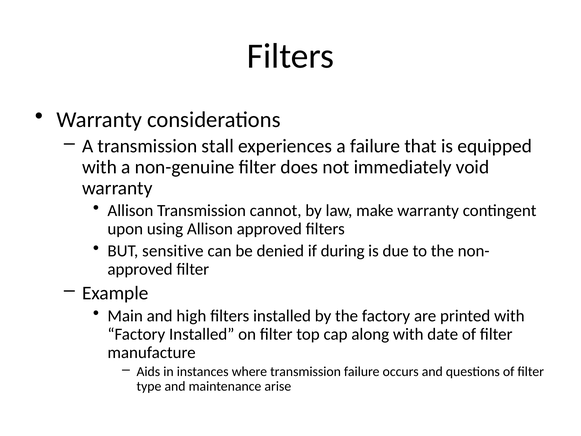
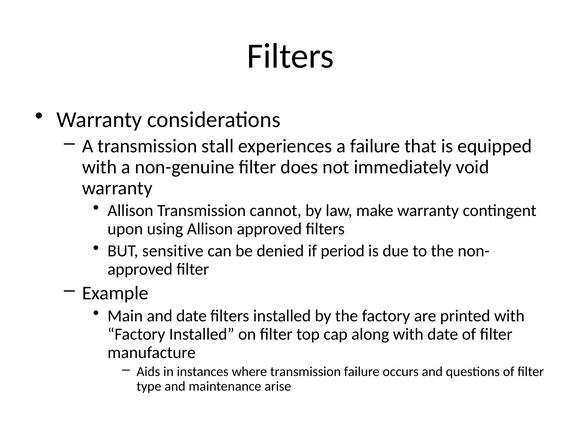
during: during -> period
and high: high -> date
